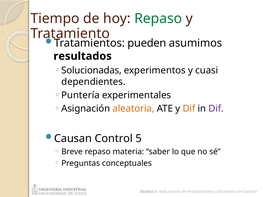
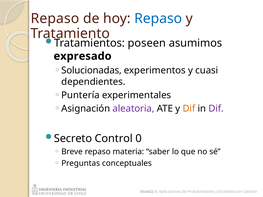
Tiempo at (55, 19): Tiempo -> Repaso
Repaso at (158, 19) colour: green -> blue
pueden: pueden -> poseen
resultados: resultados -> expresado
aleatoria colour: orange -> purple
Causan: Causan -> Secreto
5: 5 -> 0
